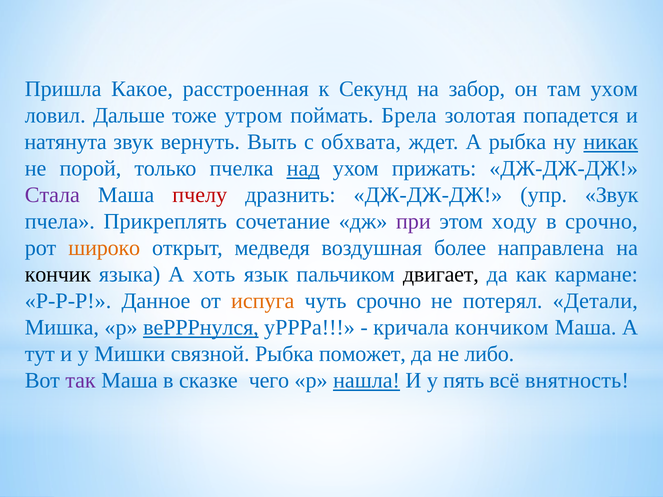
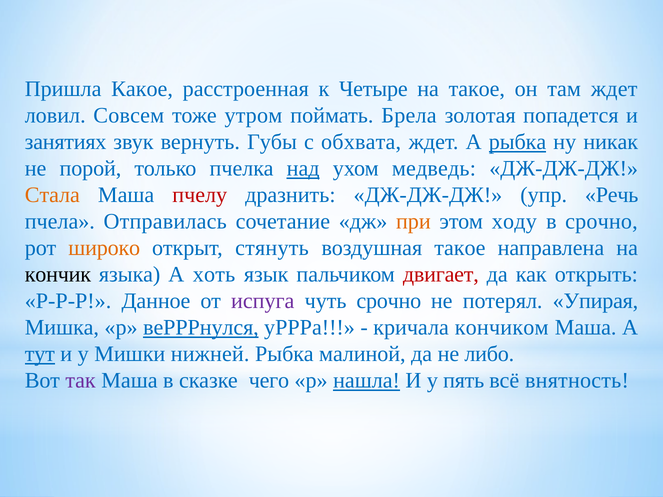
Секунд: Секунд -> Четыре
на забор: забор -> такое
там ухом: ухом -> ждет
Дальше: Дальше -> Совсем
натянута: натянута -> занятиях
Выть: Выть -> Губы
рыбка at (517, 142) underline: none -> present
никак underline: present -> none
прижать: прижать -> медведь
Стала colour: purple -> orange
упр Звук: Звук -> Речь
Прикреплять: Прикреплять -> Отправилась
при colour: purple -> orange
медведя: медведя -> стянуть
воздушная более: более -> такое
двигает colour: black -> red
кармане: кармане -> открыть
испуга colour: orange -> purple
Детали: Детали -> Упирая
тут underline: none -> present
связной: связной -> нижней
поможет: поможет -> малиной
